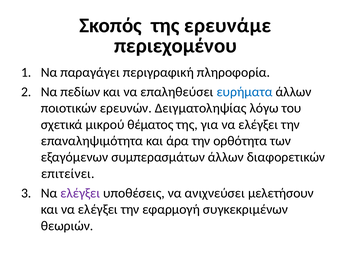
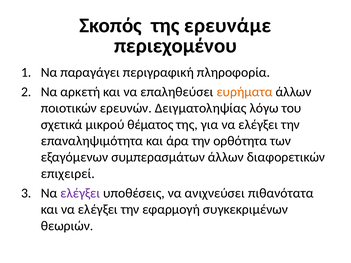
πεδίων: πεδίων -> αρκετή
ευρήματα colour: blue -> orange
επιτείνει: επιτείνει -> επιχειρεί
μελετήσουν: μελετήσουν -> πιθανότατα
